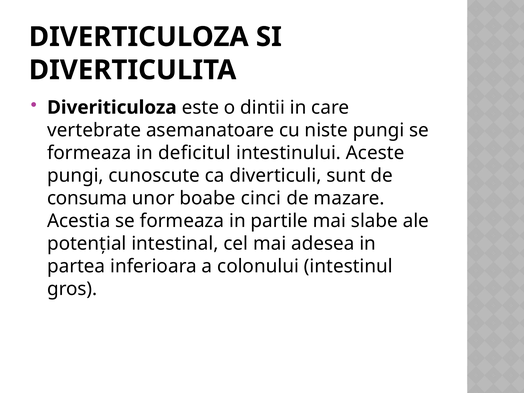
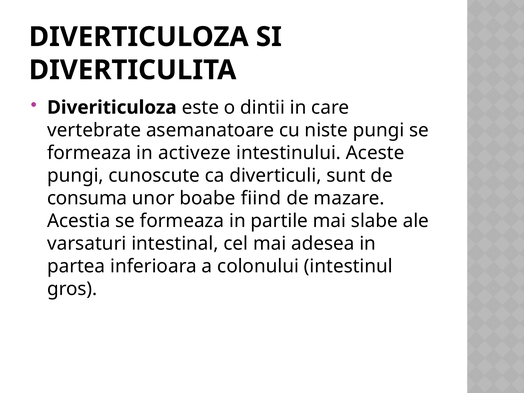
deficitul: deficitul -> activeze
cinci: cinci -> fiind
potențial: potențial -> varsaturi
